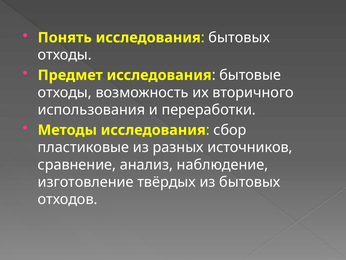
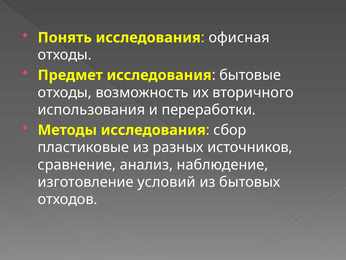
бытовых at (239, 38): бытовых -> офисная
твёрдых: твёрдых -> условий
